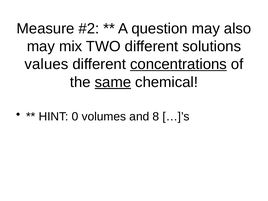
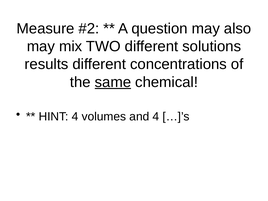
values: values -> results
concentrations underline: present -> none
HINT 0: 0 -> 4
and 8: 8 -> 4
